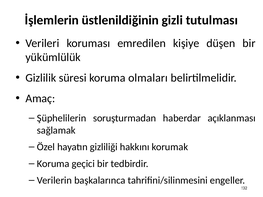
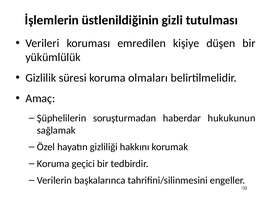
açıklanması: açıklanması -> hukukunun
